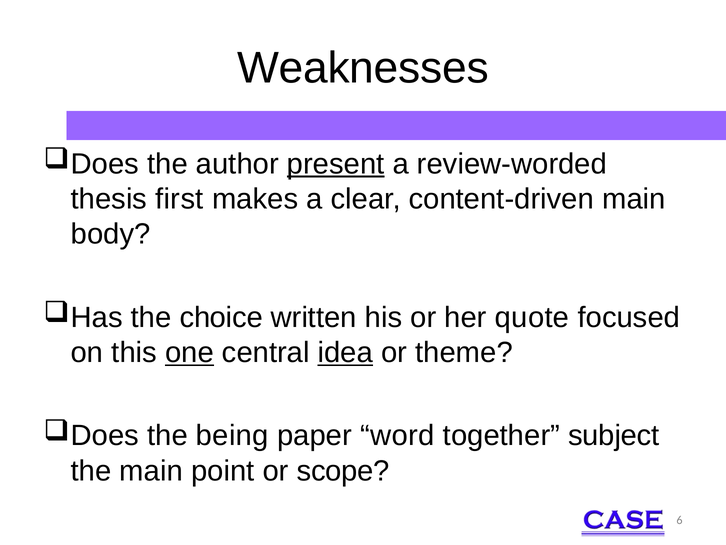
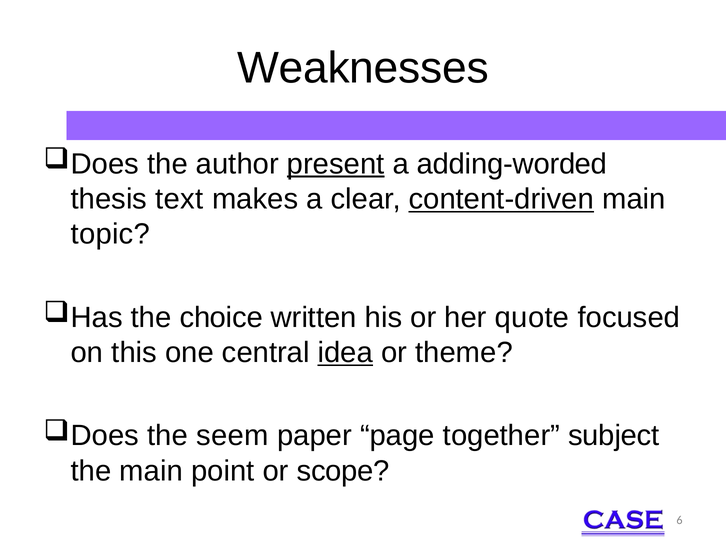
review-worded: review-worded -> adding-worded
first: first -> text
content-driven underline: none -> present
body: body -> topic
one underline: present -> none
being: being -> seem
word: word -> page
